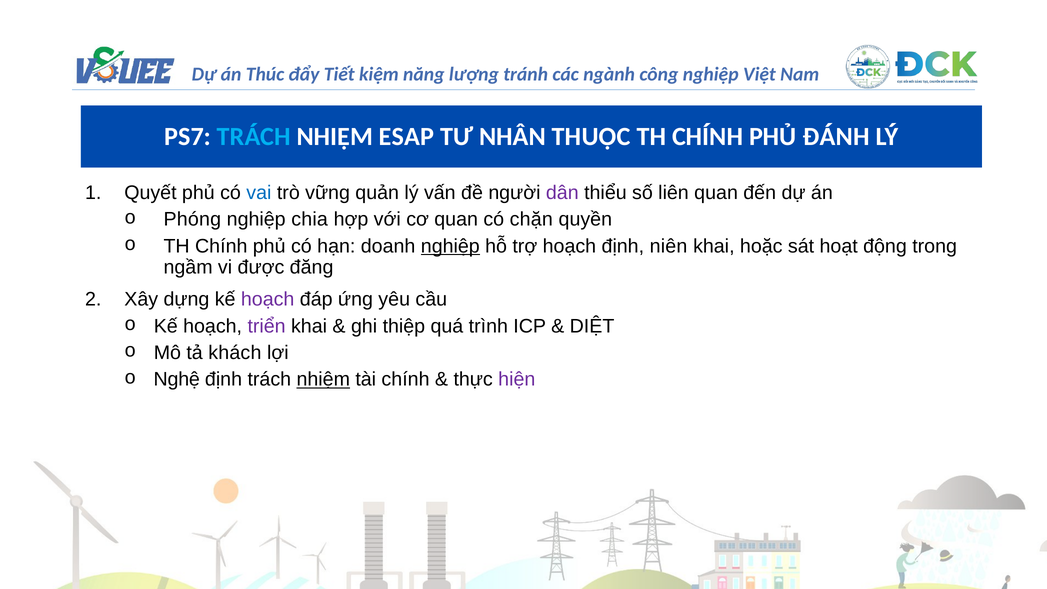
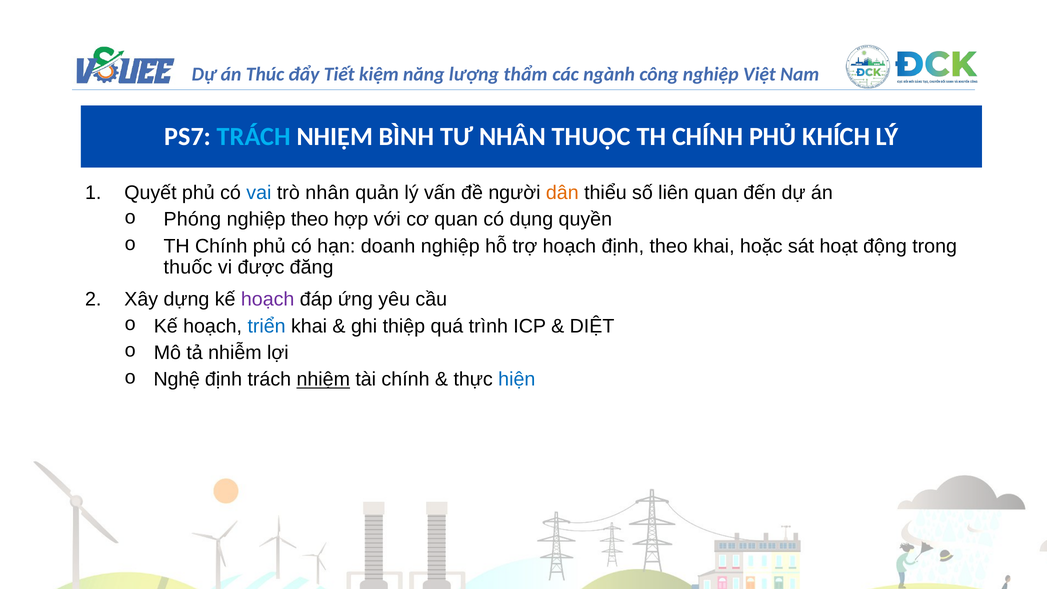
tránh: tránh -> thẩm
ESAP: ESAP -> BÌNH
ĐÁNH: ĐÁNH -> KHÍCH
trò vững: vững -> nhân
dân colour: purple -> orange
nghiệp chia: chia -> theo
chặn: chặn -> dụng
nghiệp at (450, 246) underline: present -> none
định niên: niên -> theo
ngầm: ngầm -> thuốc
triển colour: purple -> blue
khách: khách -> nhiễm
hiện colour: purple -> blue
